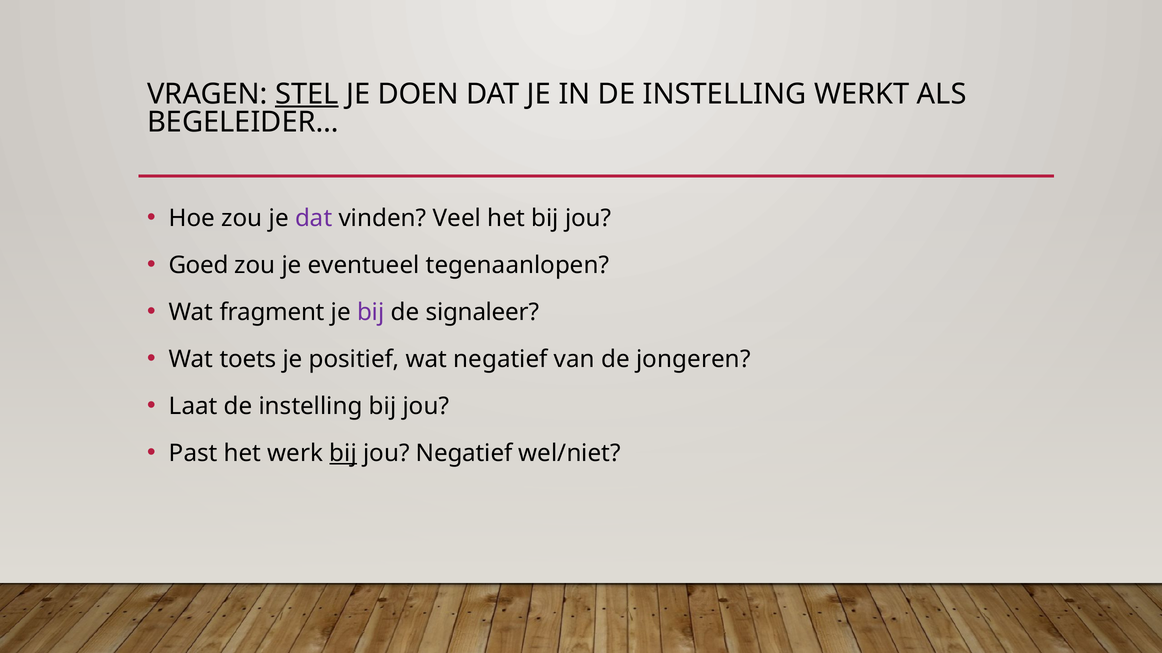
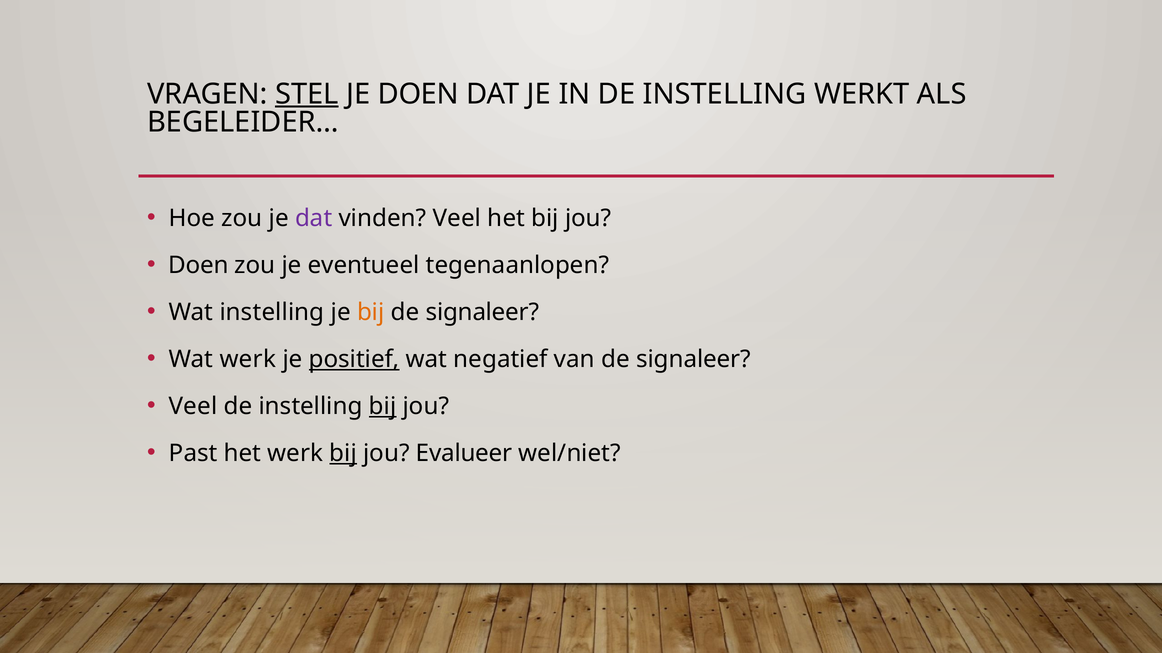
Goed at (199, 266): Goed -> Doen
Wat fragment: fragment -> instelling
bij at (371, 313) colour: purple -> orange
Wat toets: toets -> werk
positief underline: none -> present
van de jongeren: jongeren -> signaleer
Laat at (193, 407): Laat -> Veel
bij at (383, 407) underline: none -> present
jou Negatief: Negatief -> Evalueer
